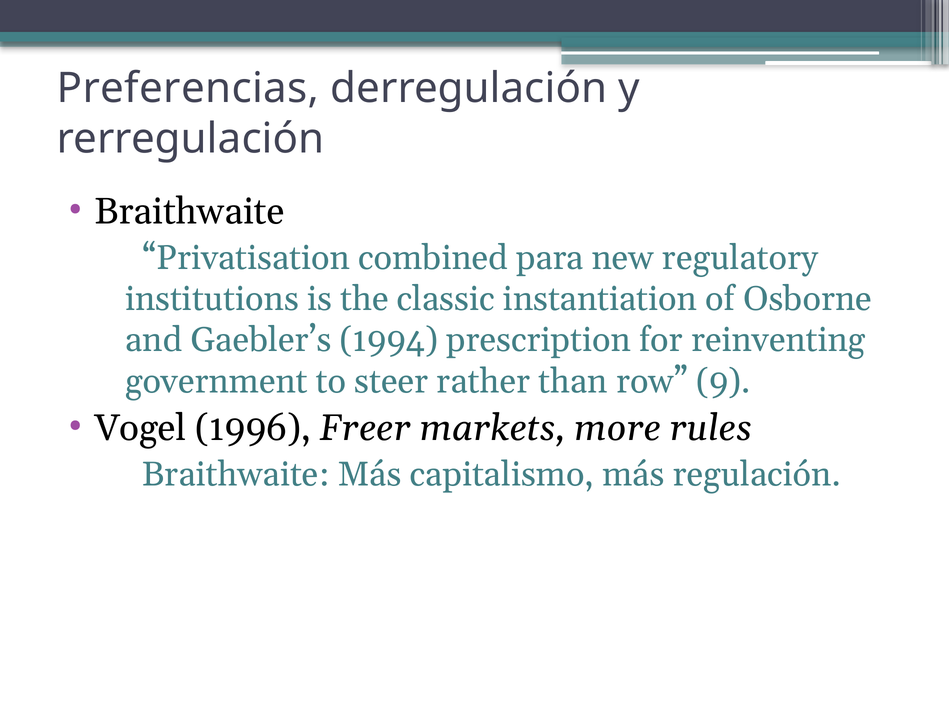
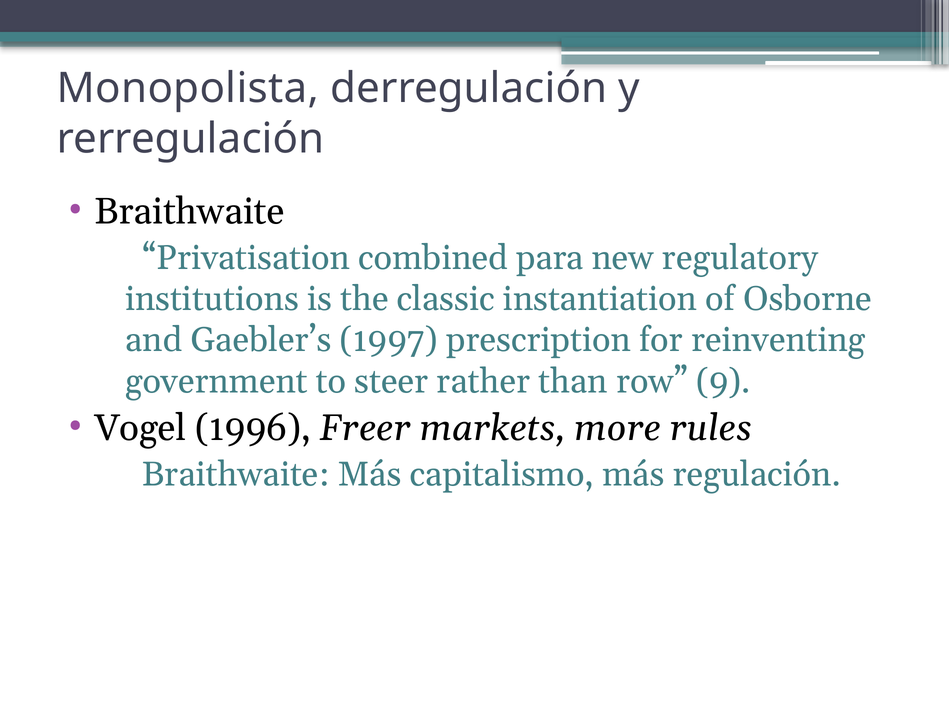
Preferencias: Preferencias -> Monopolista
1994: 1994 -> 1997
